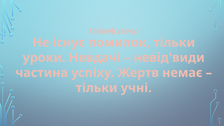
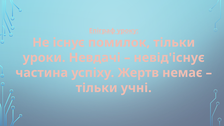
невід'види: невід'види -> невід'існує
